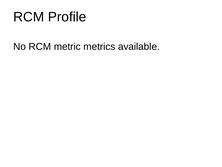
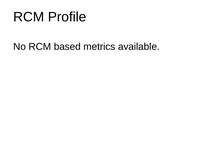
metric: metric -> based
